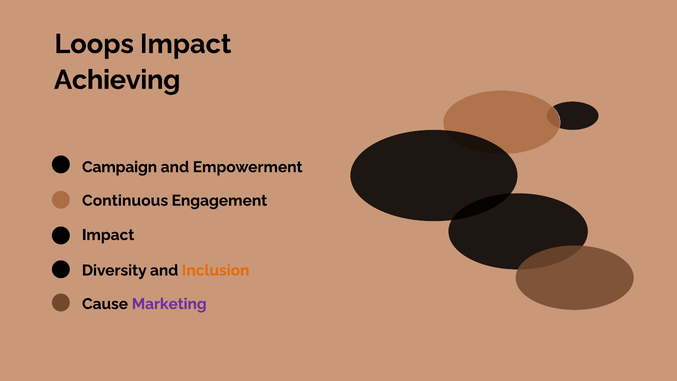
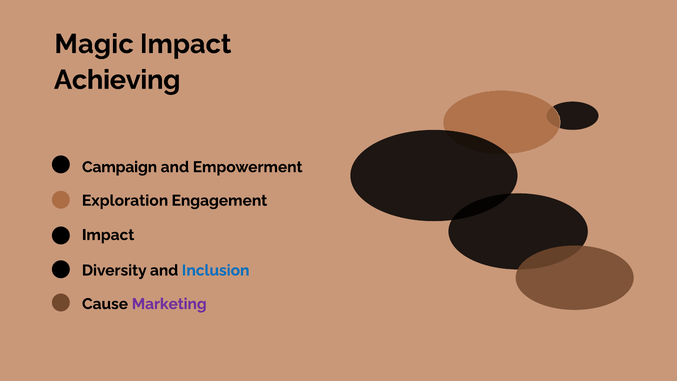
Loops: Loops -> Magic
Continuous: Continuous -> Exploration
Inclusion colour: orange -> blue
